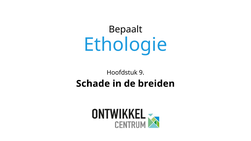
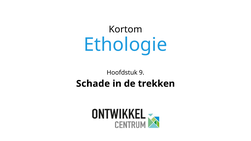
Bepaalt: Bepaalt -> Kortom
breiden: breiden -> trekken
